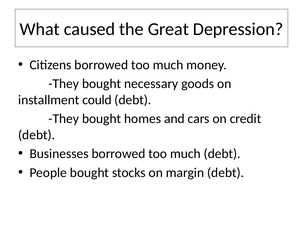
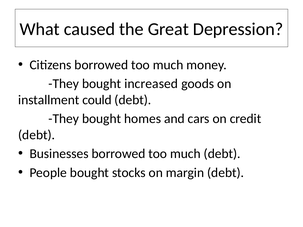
necessary: necessary -> increased
